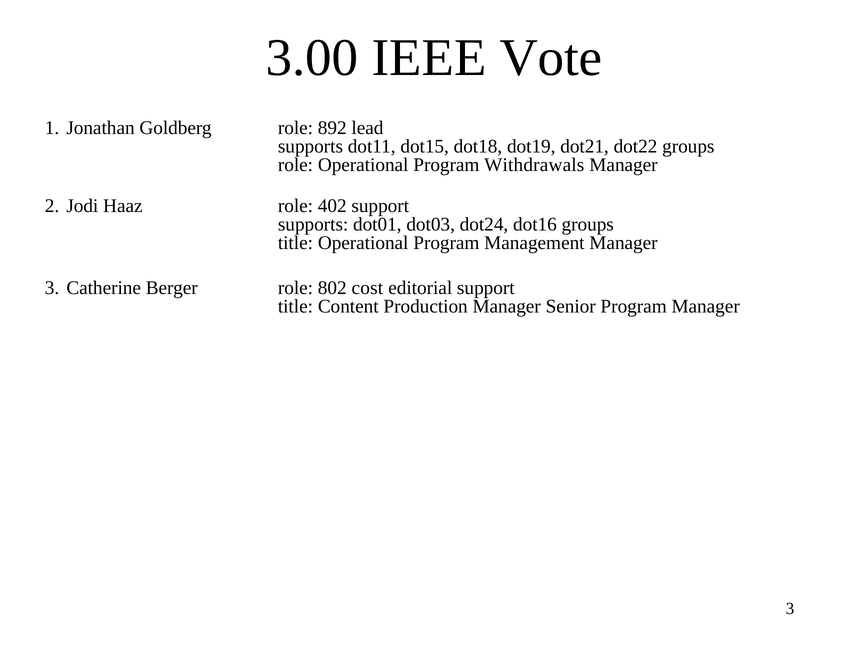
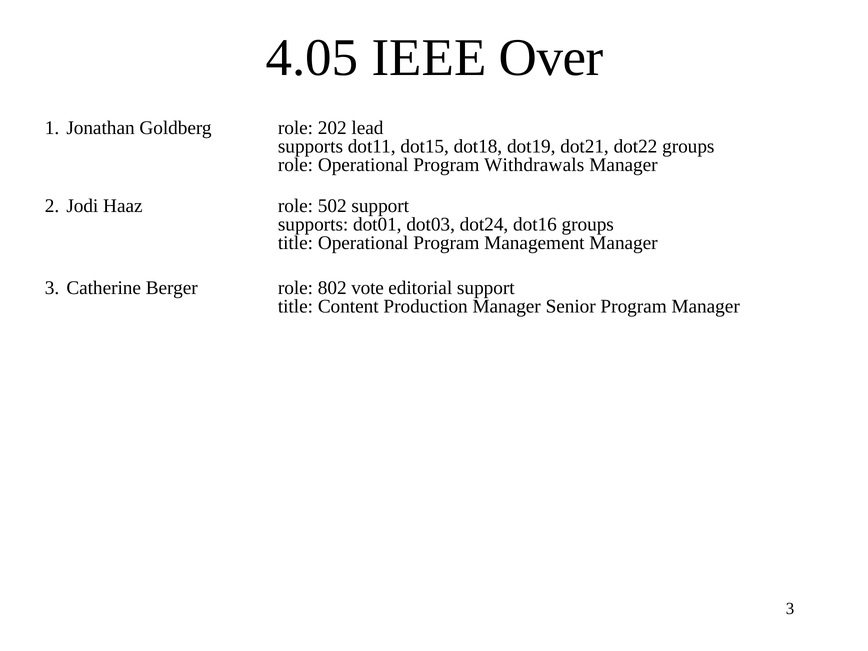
3.00: 3.00 -> 4.05
Vote: Vote -> Over
892: 892 -> 202
402: 402 -> 502
cost: cost -> vote
